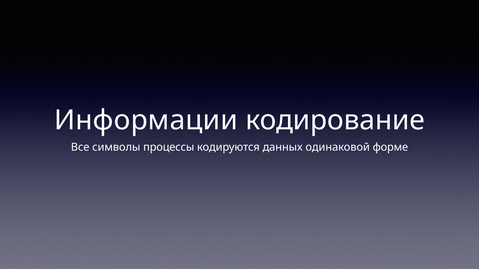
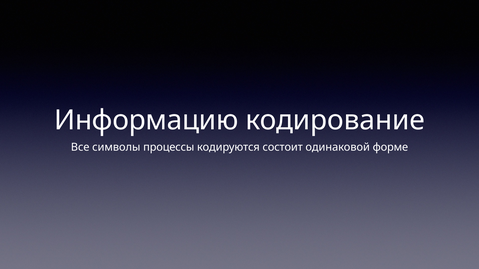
Информации: Информации -> Информацию
данных: данных -> состоит
